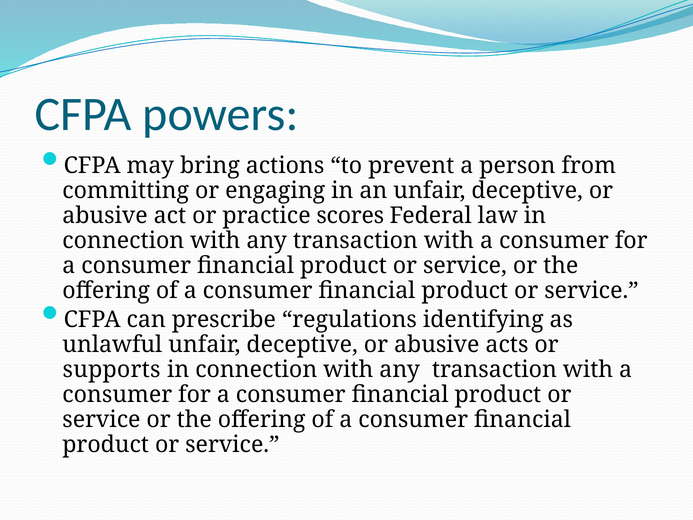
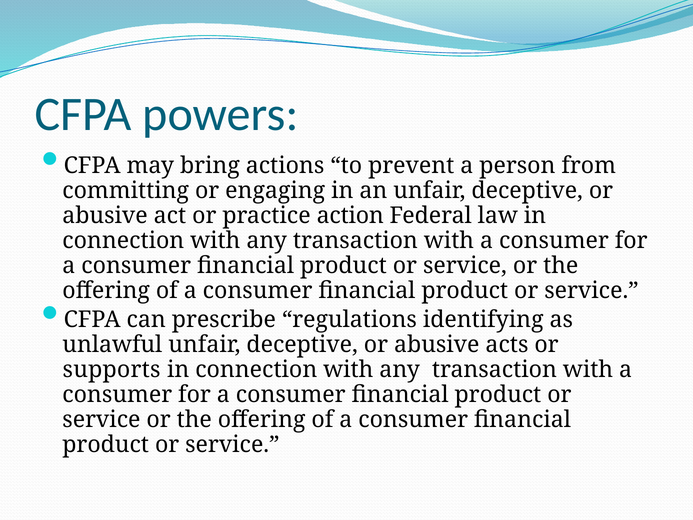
scores: scores -> action
